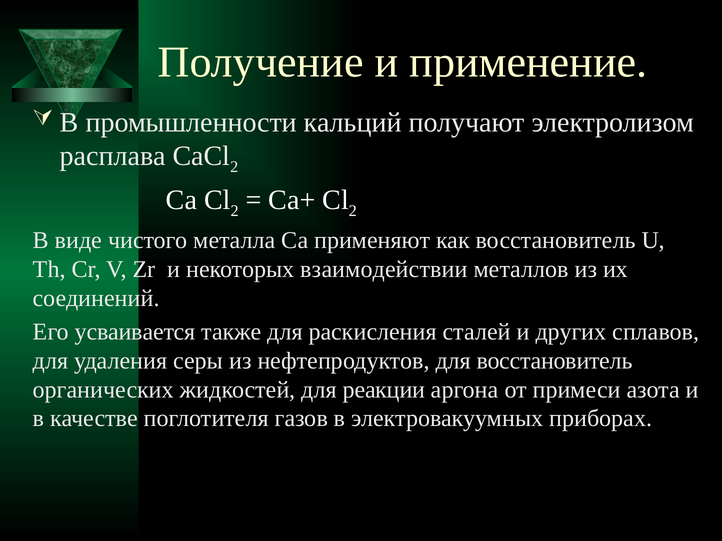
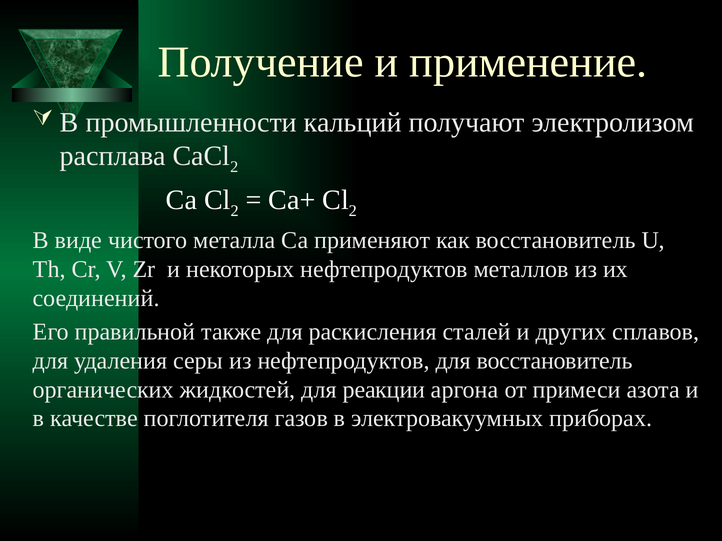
некоторых взаимодействии: взаимодействии -> нефтепродуктов
усваивается: усваивается -> правильной
